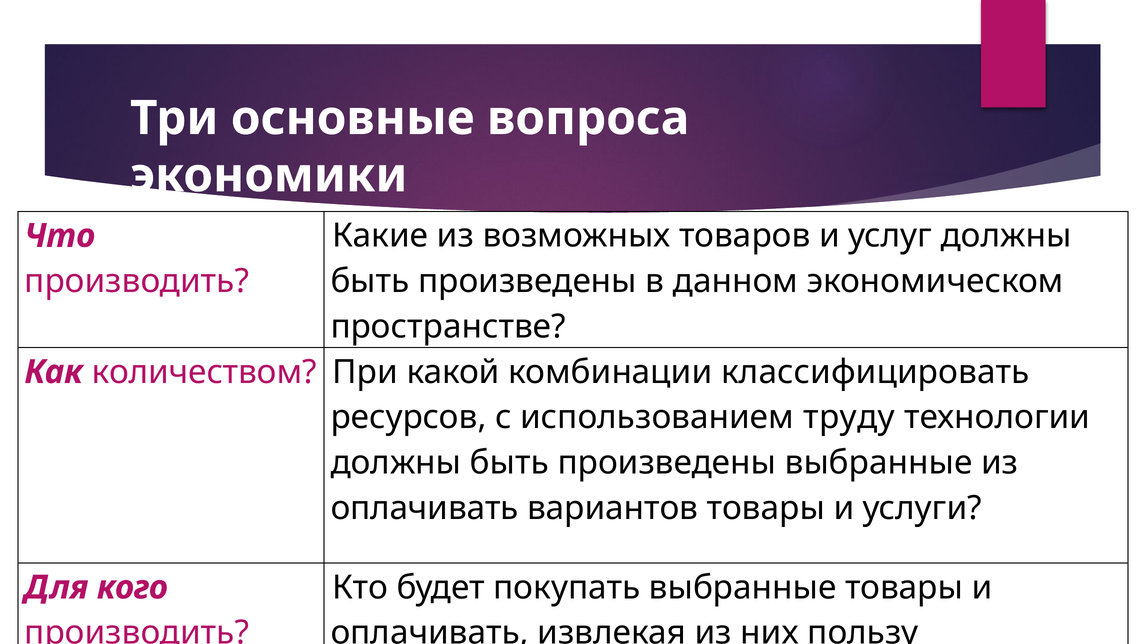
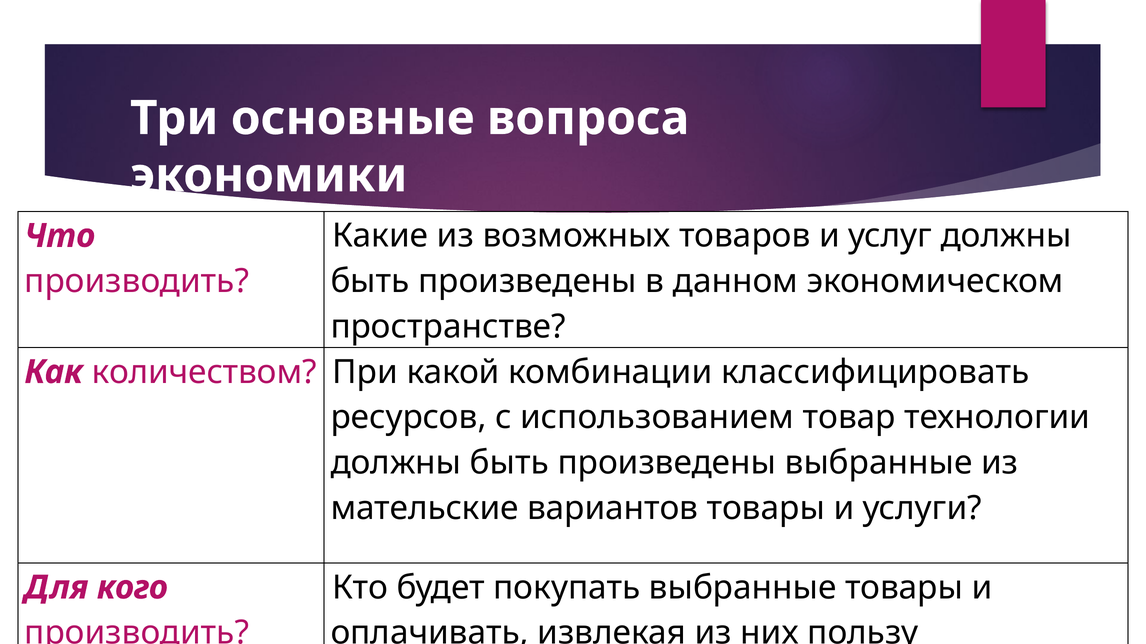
труду: труду -> товар
оплачивать at (425, 509): оплачивать -> мательские
